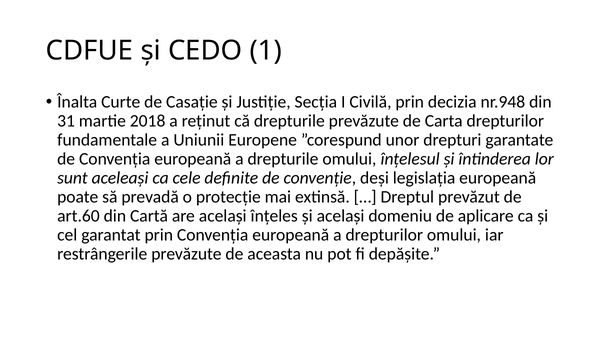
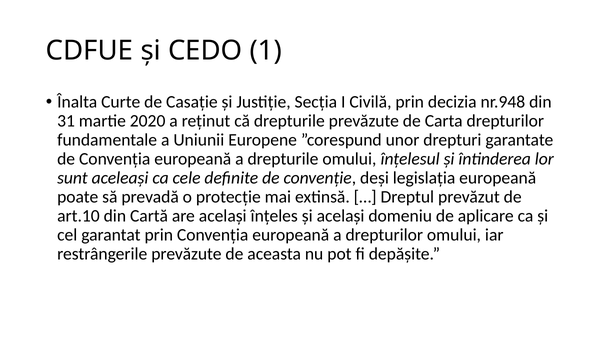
2018: 2018 -> 2020
art.60: art.60 -> art.10
